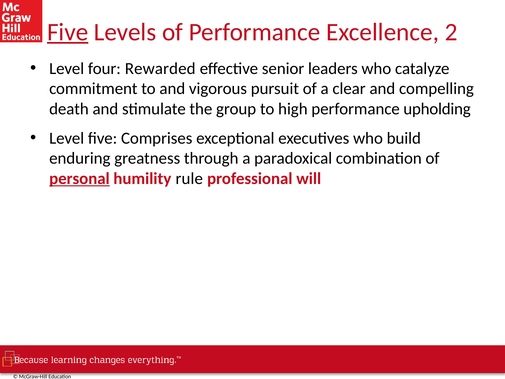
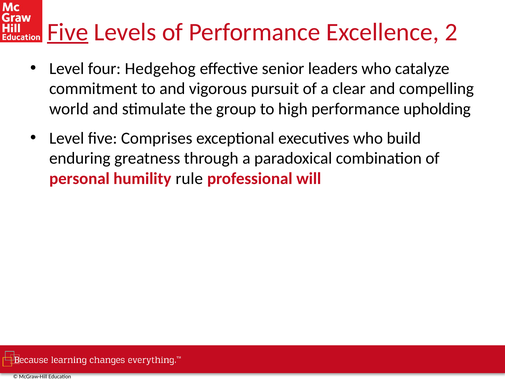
Rewarded: Rewarded -> Hedgehog
death: death -> world
personal underline: present -> none
